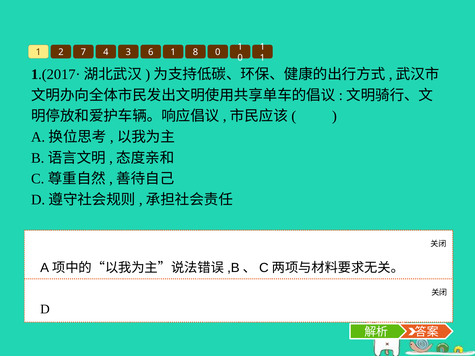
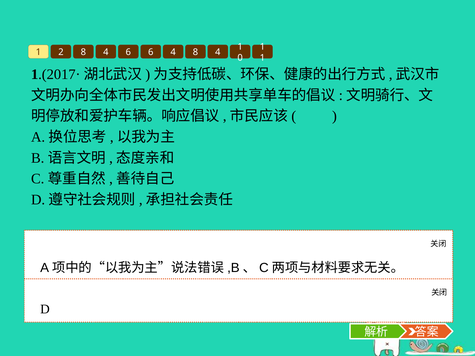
2 7: 7 -> 8
4 3: 3 -> 6
6 1: 1 -> 4
0 at (218, 52): 0 -> 4
